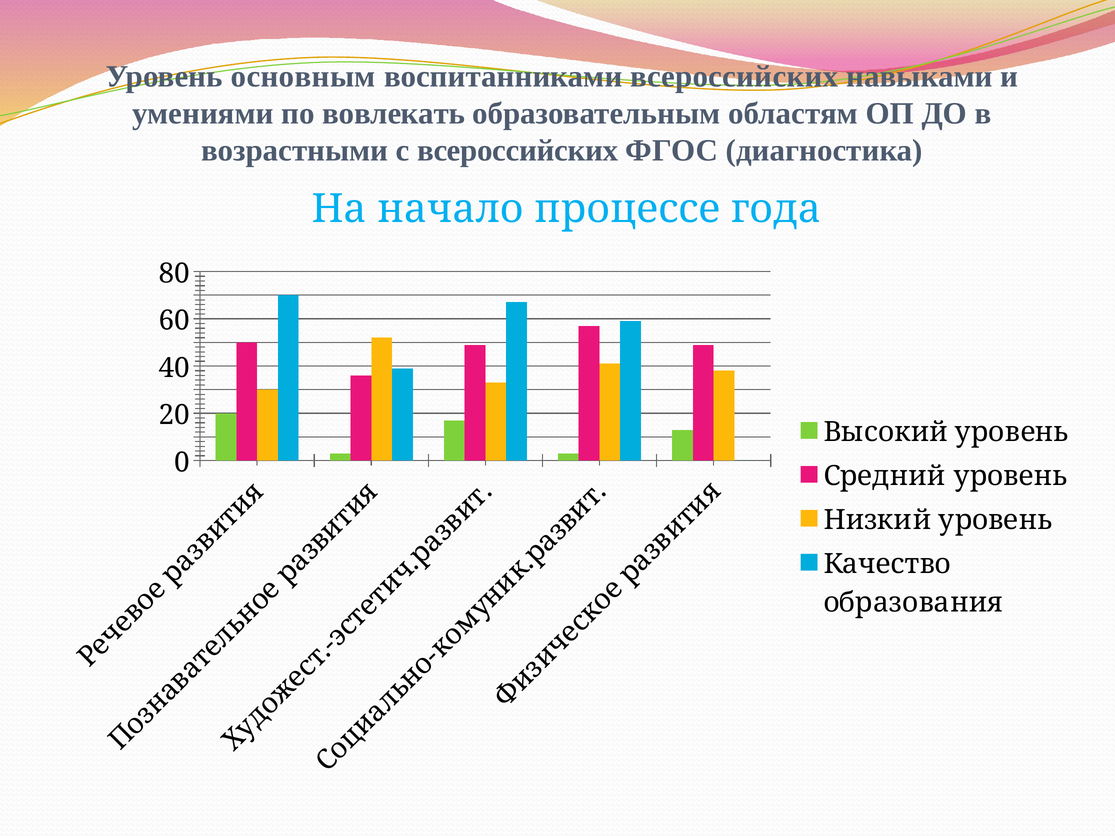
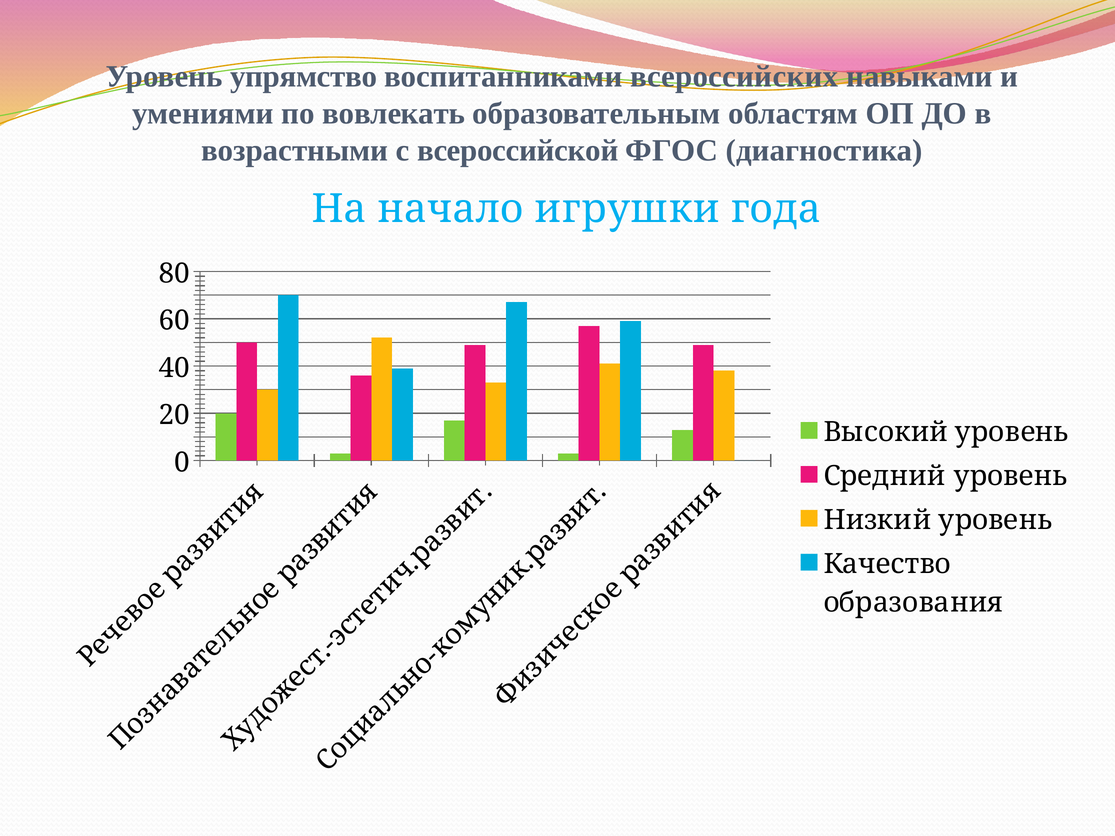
основным: основным -> упрямство
с всероссийских: всероссийских -> всероссийской
процессе: процессе -> игрушки
